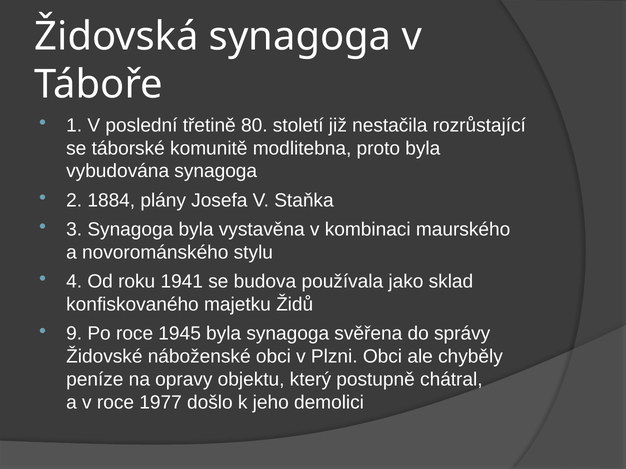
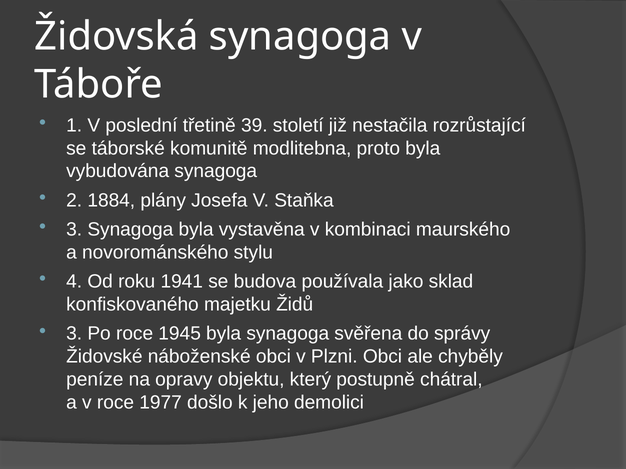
80: 80 -> 39
9 at (74, 334): 9 -> 3
